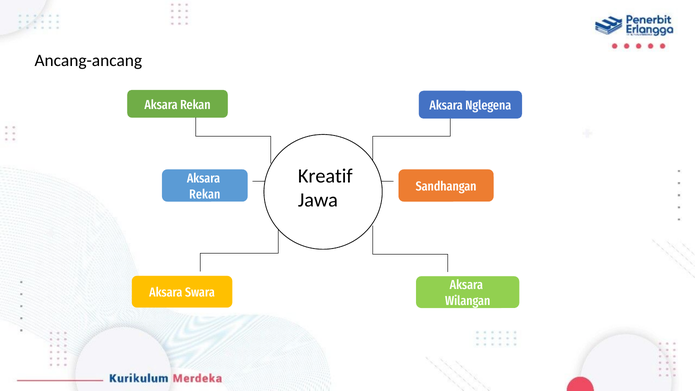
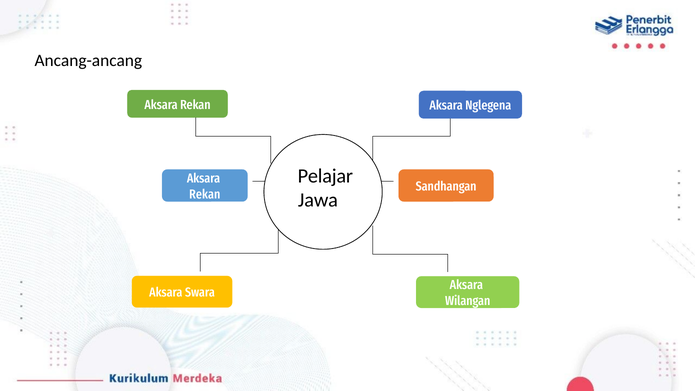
Kreatif: Kreatif -> Pelajar
